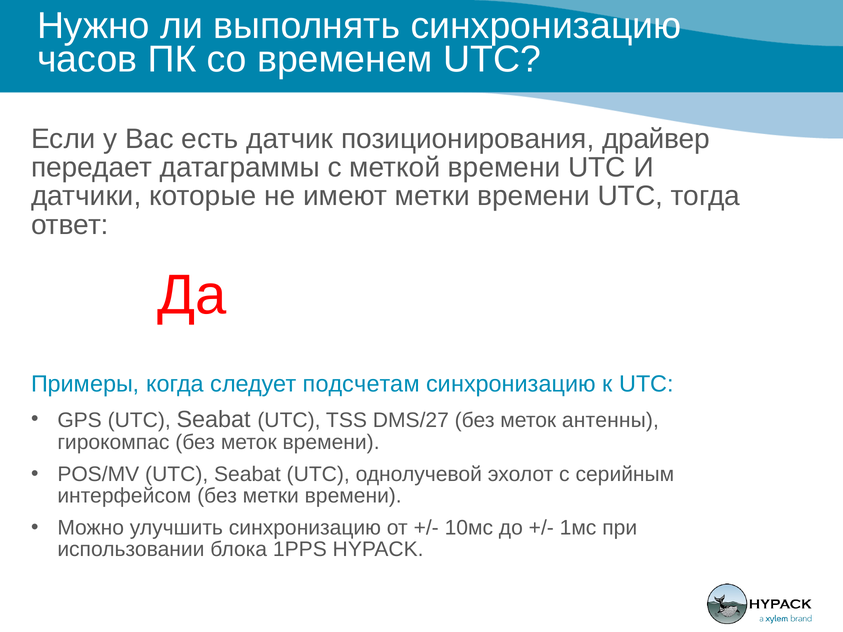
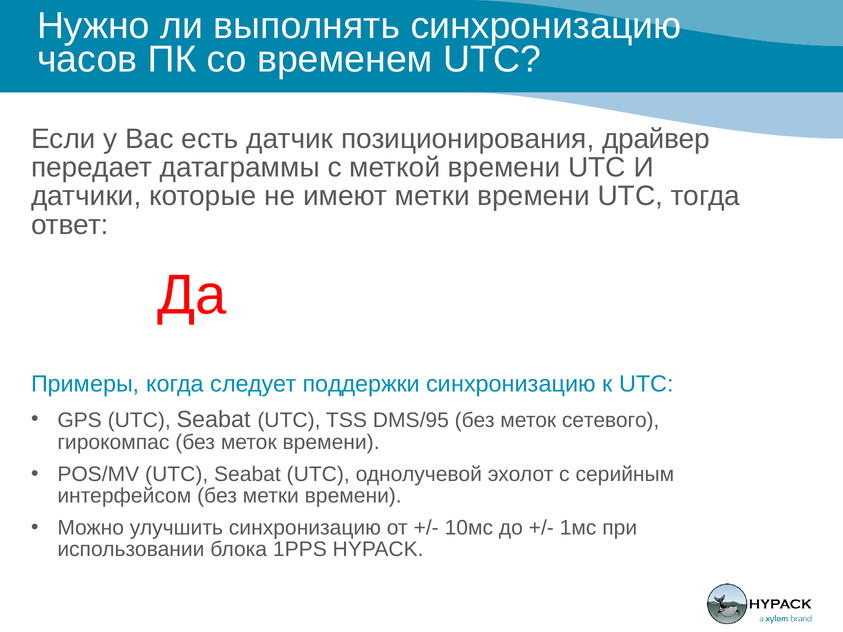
подсчетам: подсчетам -> поддержки
DMS/27: DMS/27 -> DMS/95
антенны: антенны -> сетевого
